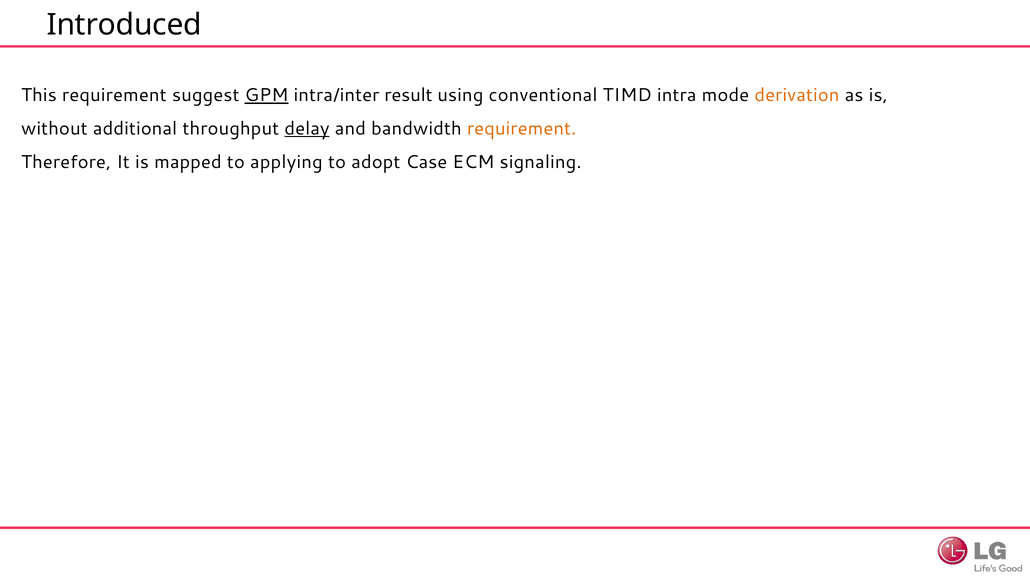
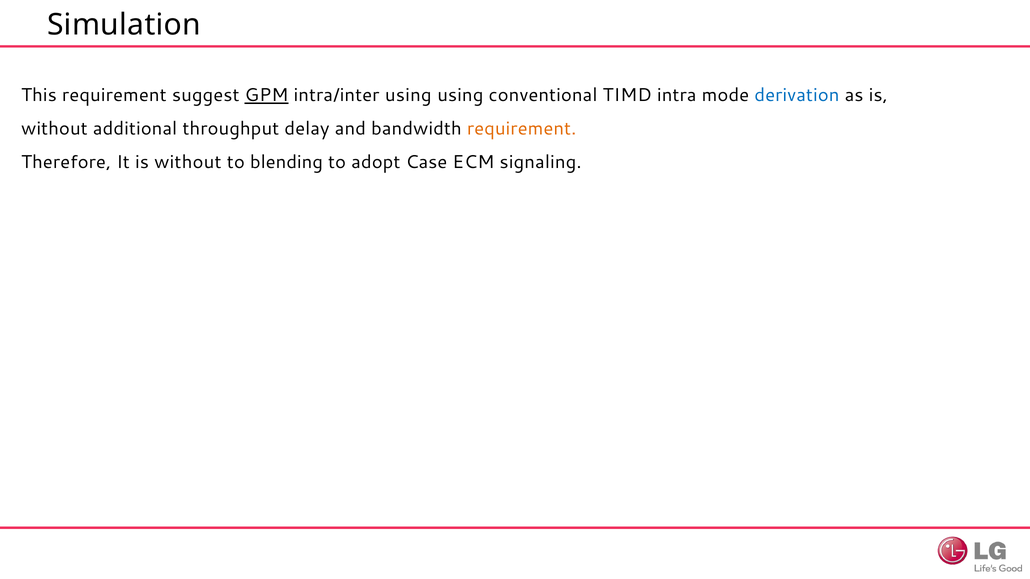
Introduced: Introduced -> Simulation
intra/inter result: result -> using
derivation colour: orange -> blue
delay underline: present -> none
It is mapped: mapped -> without
applying: applying -> blending
